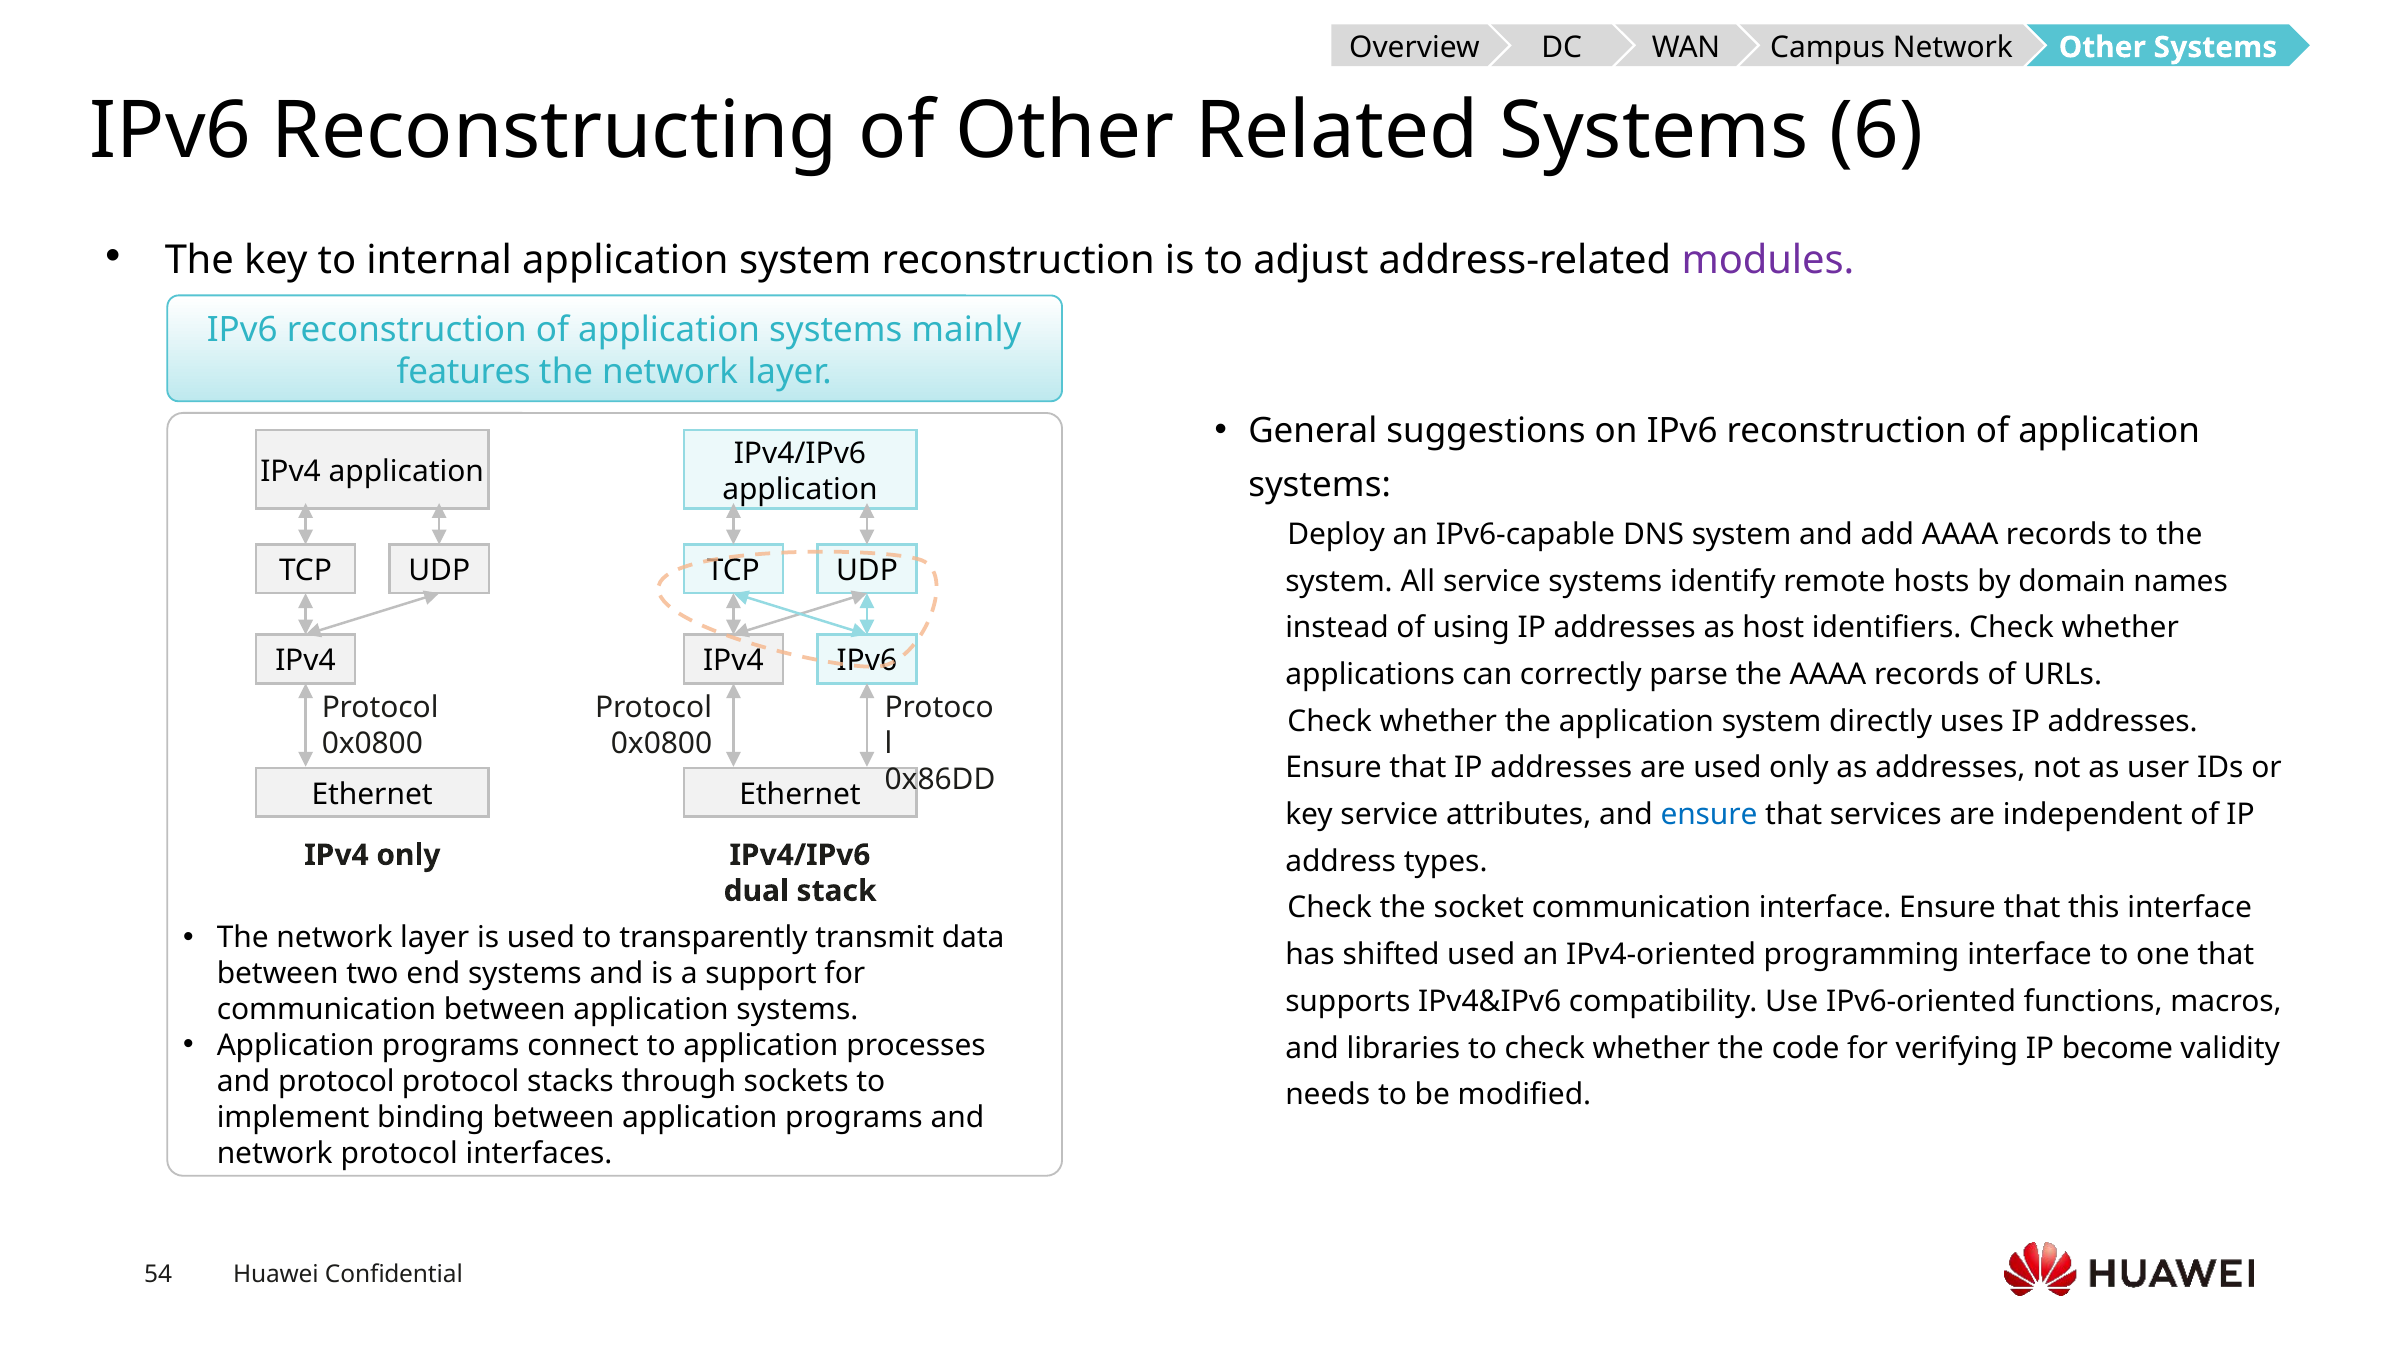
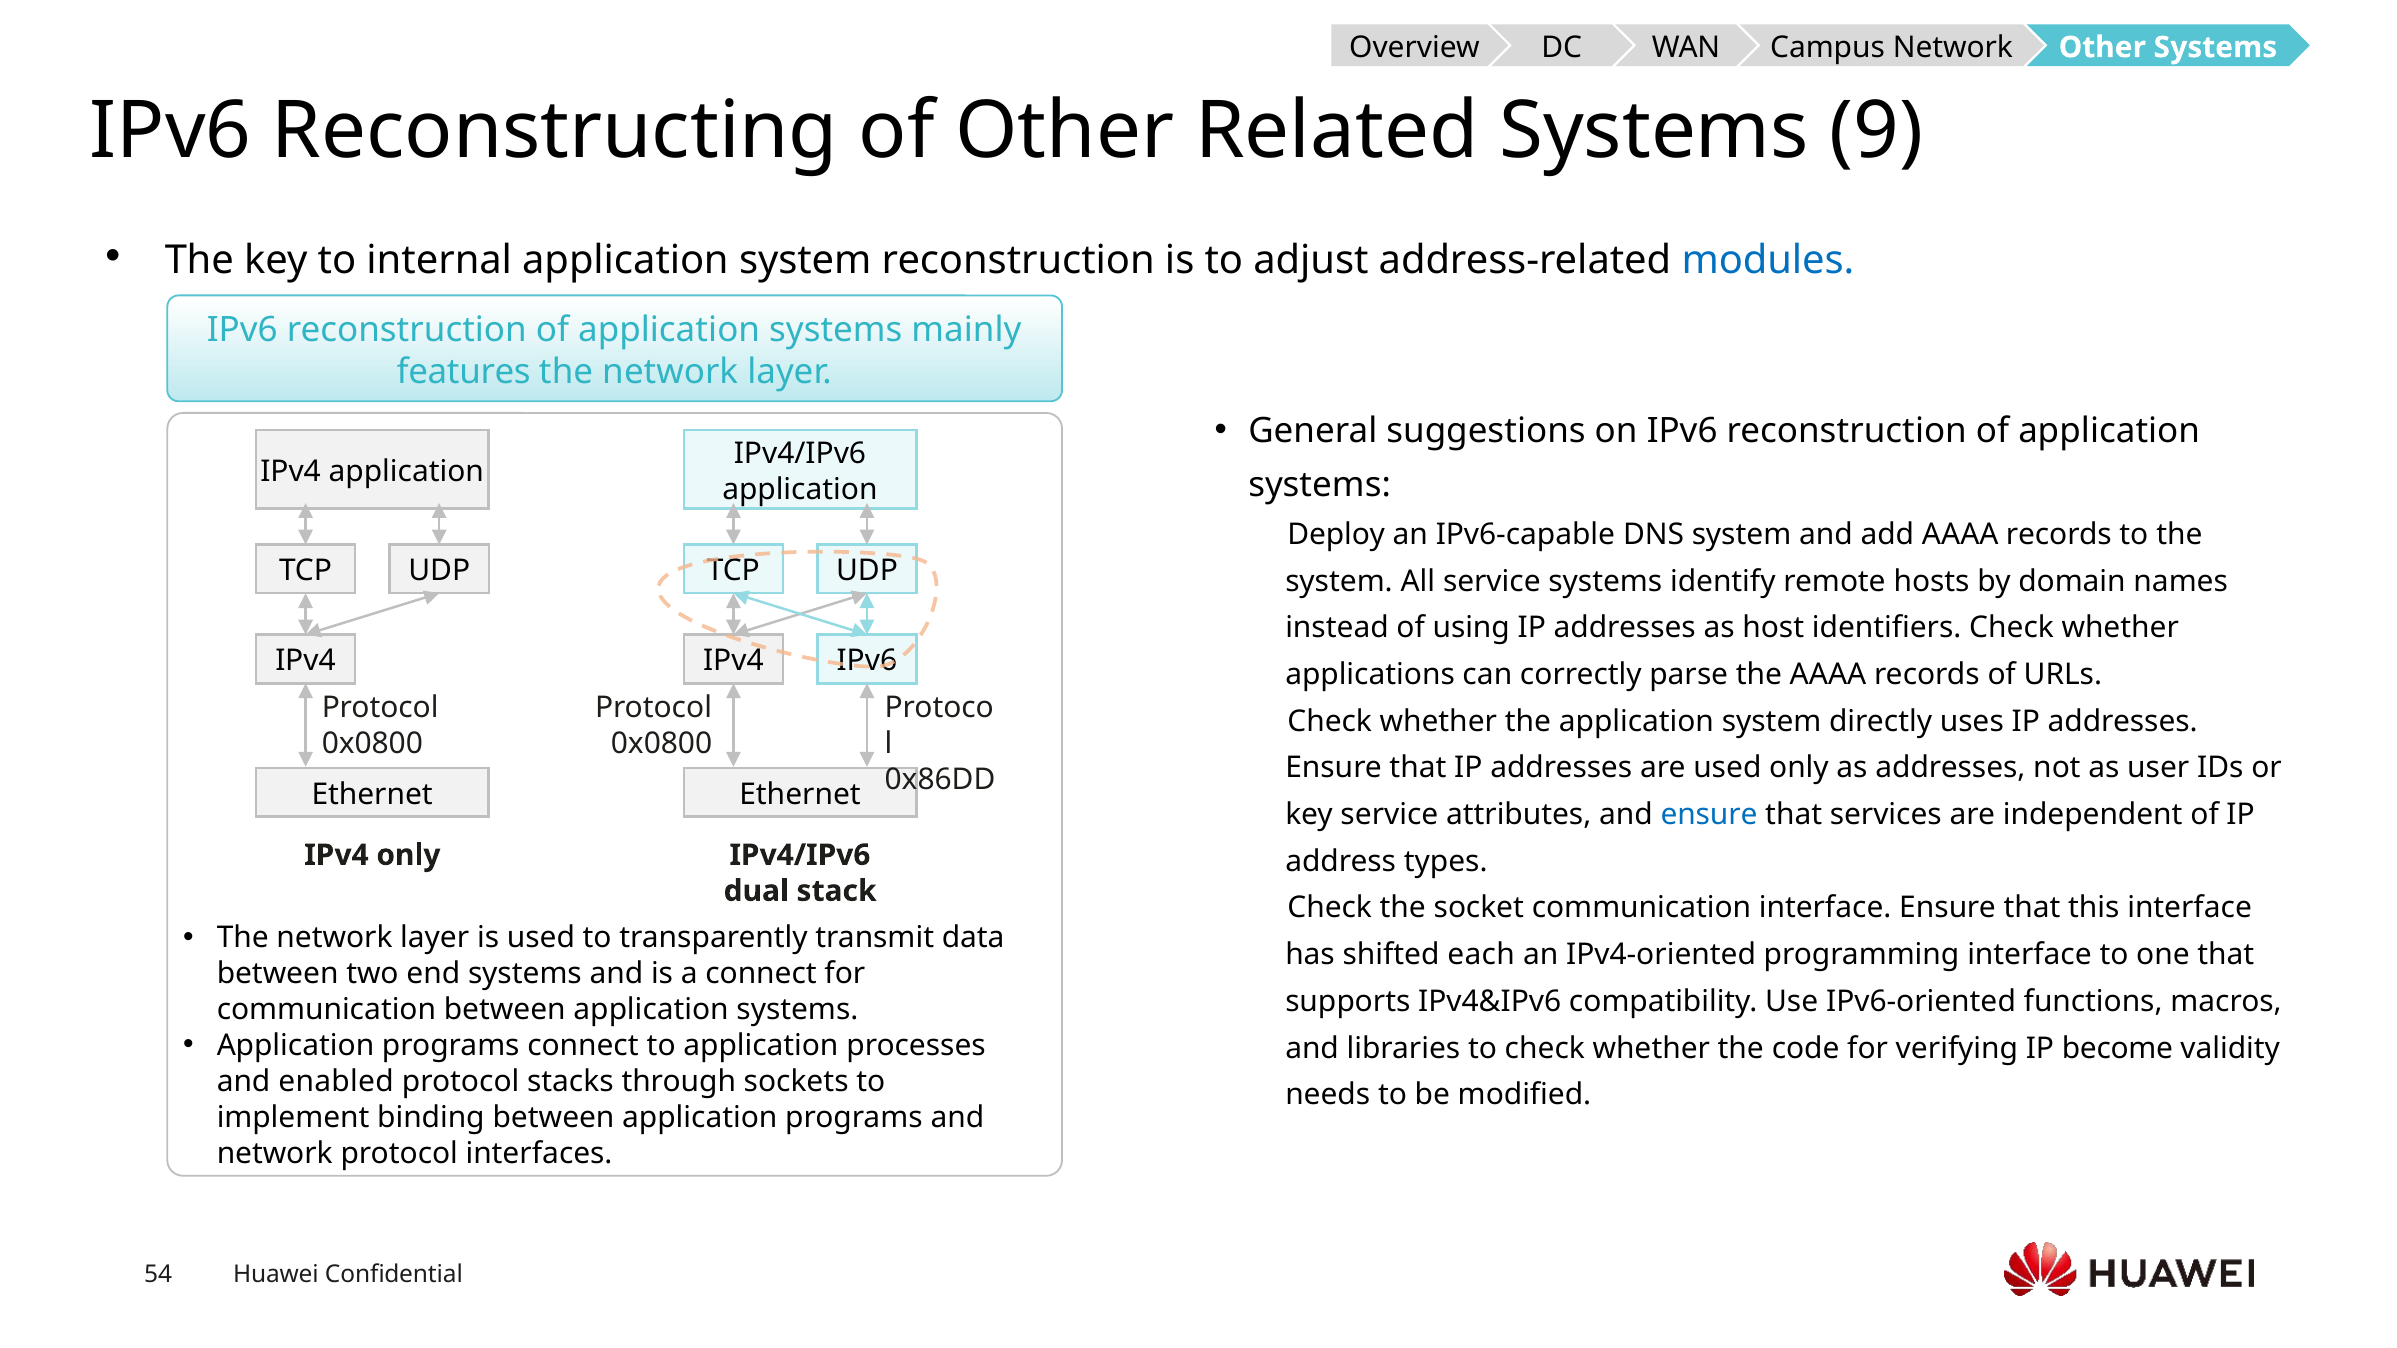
6: 6 -> 9
modules colour: purple -> blue
shifted used: used -> each
a support: support -> connect
and protocol: protocol -> enabled
